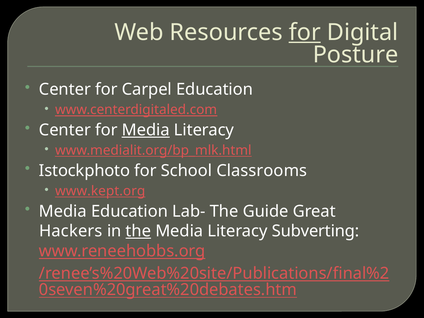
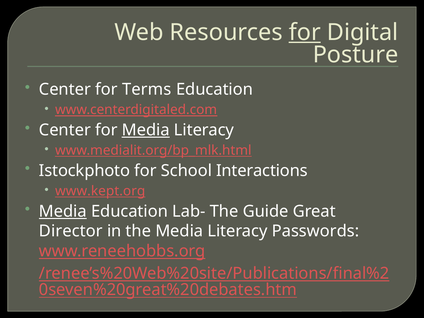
Carpel: Carpel -> Terms
Classrooms: Classrooms -> Interactions
Media at (63, 211) underline: none -> present
Hackers: Hackers -> Director
the at (138, 231) underline: present -> none
Subverting: Subverting -> Passwords
